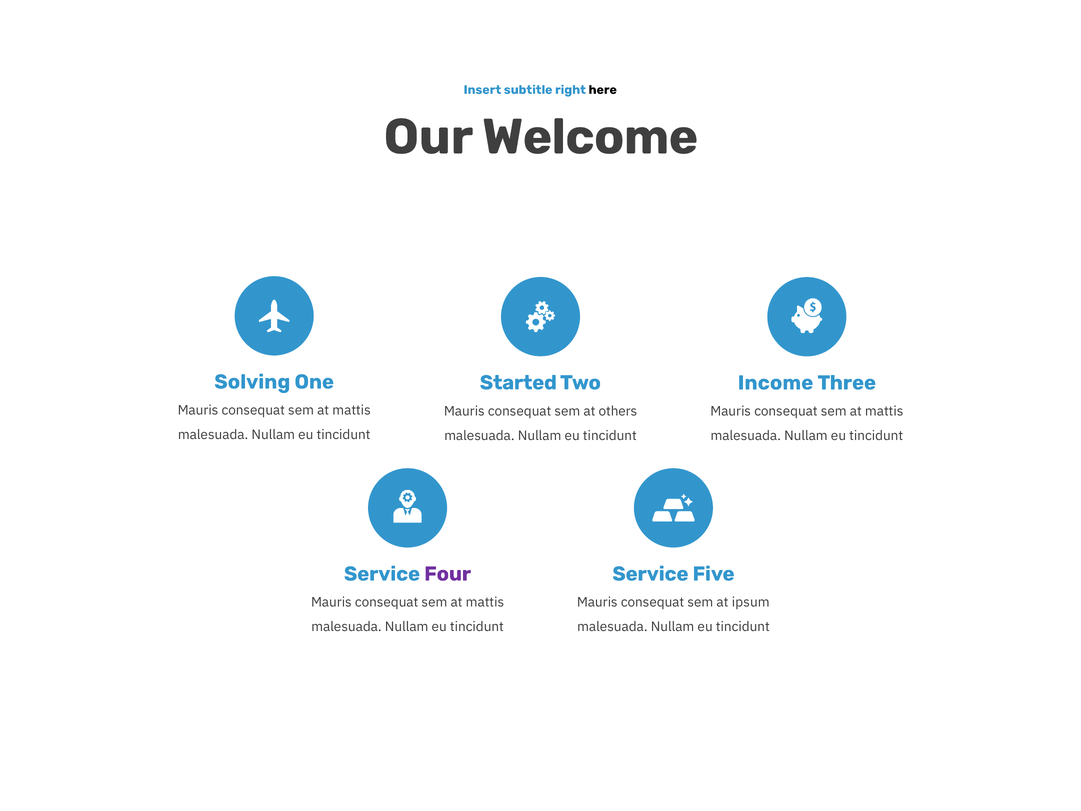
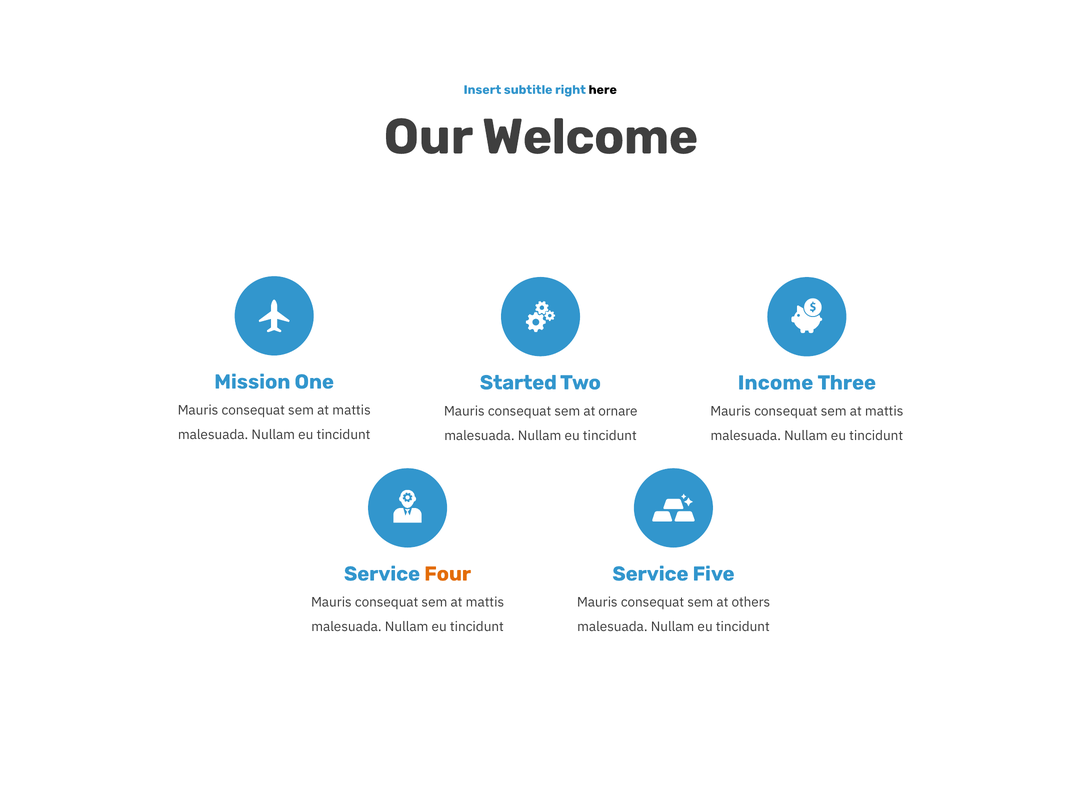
Solving: Solving -> Mission
others: others -> ornare
Four colour: purple -> orange
ipsum: ipsum -> others
